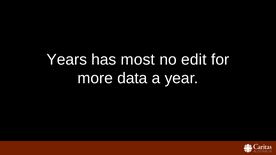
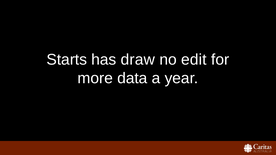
Years: Years -> Starts
most: most -> draw
